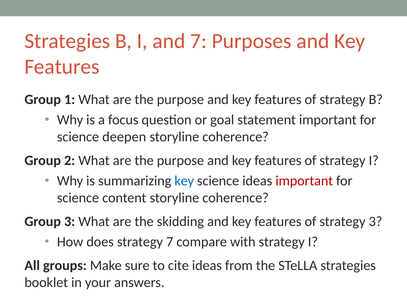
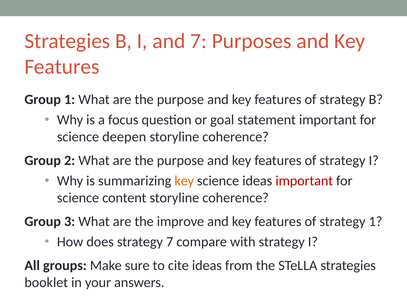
key at (184, 181) colour: blue -> orange
skidding: skidding -> improve
strategy 3: 3 -> 1
